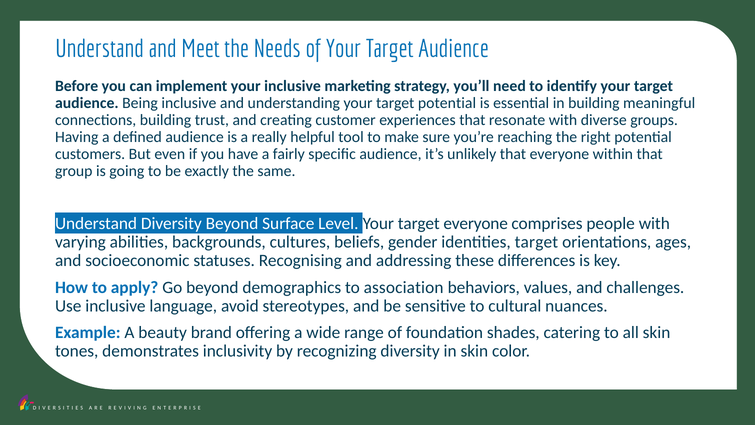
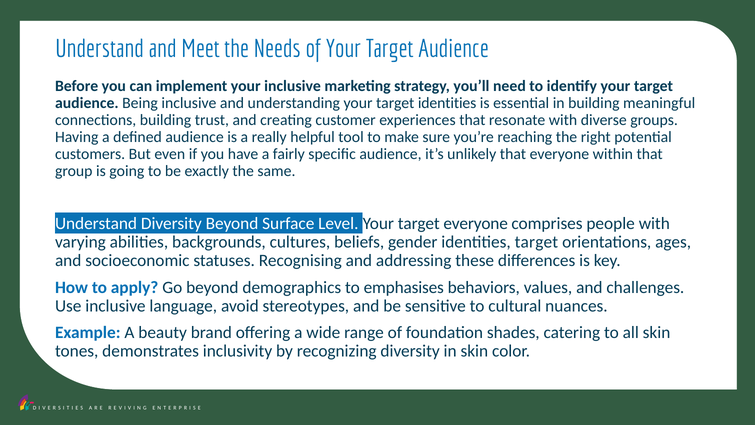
target potential: potential -> identities
association: association -> emphasises
